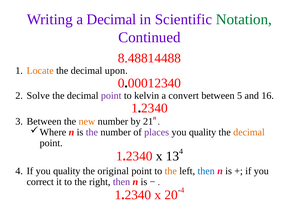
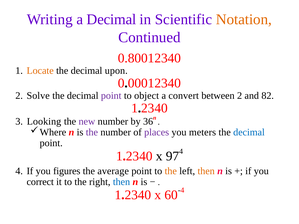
Notation colour: green -> orange
8.48814488: 8.48814488 -> 0.80012340
kelvin: kelvin -> object
between 5: 5 -> 2
16: 16 -> 82
3 Between: Between -> Looking
new colour: orange -> purple
21: 21 -> 36
quality at (203, 132): quality -> meters
decimal at (249, 132) colour: orange -> blue
13: 13 -> 97
If you quality: quality -> figures
original: original -> average
then at (206, 171) colour: blue -> orange
then at (121, 182) colour: purple -> blue
20: 20 -> 60
